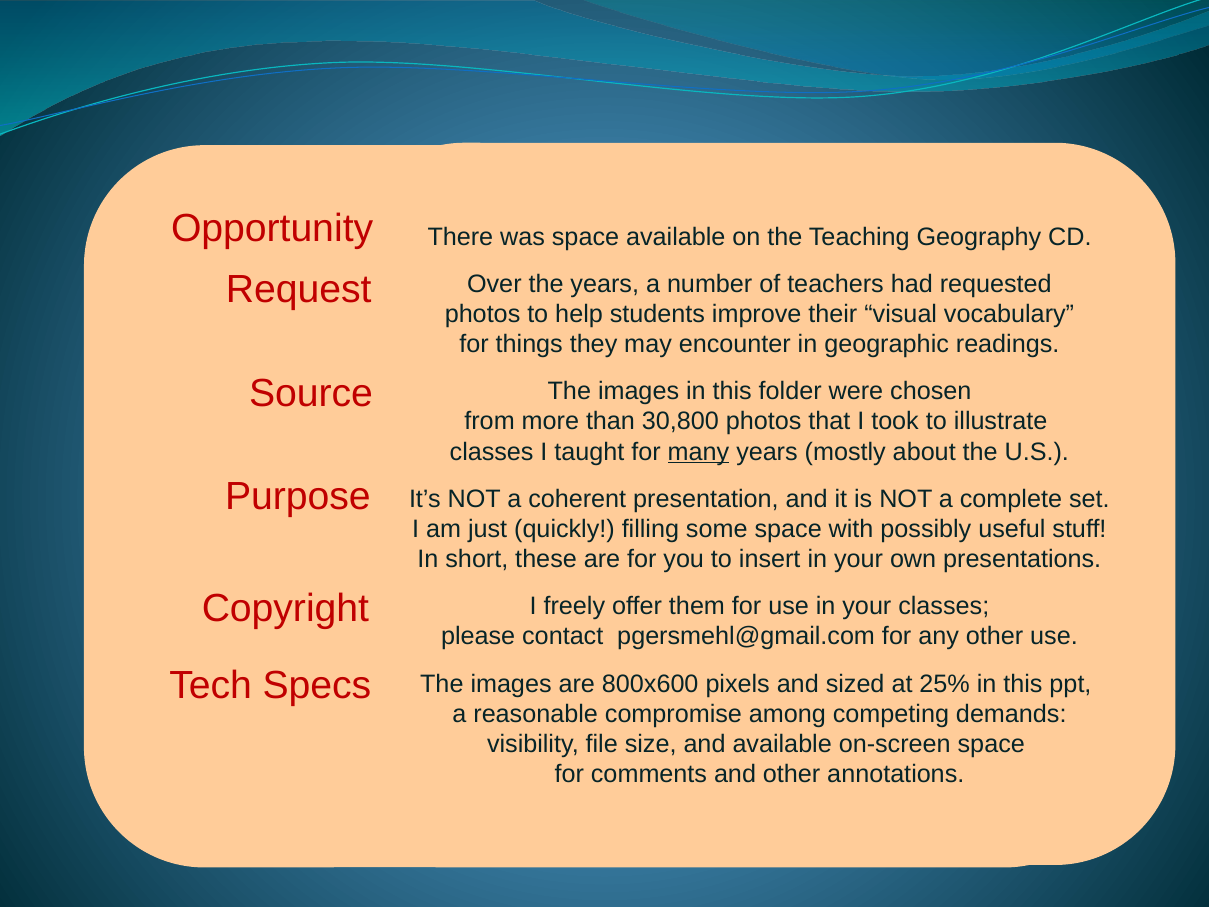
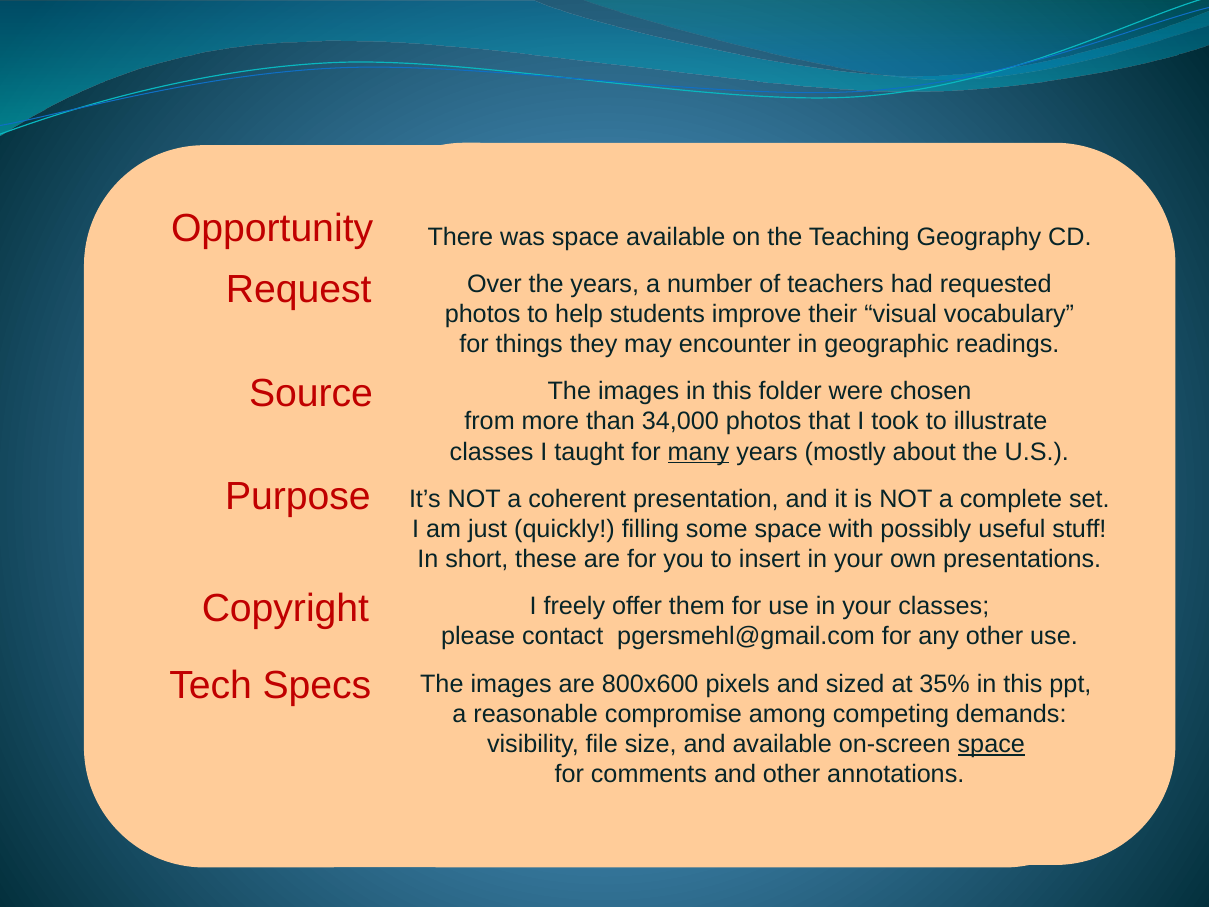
30,800: 30,800 -> 34,000
25%: 25% -> 35%
space at (991, 744) underline: none -> present
